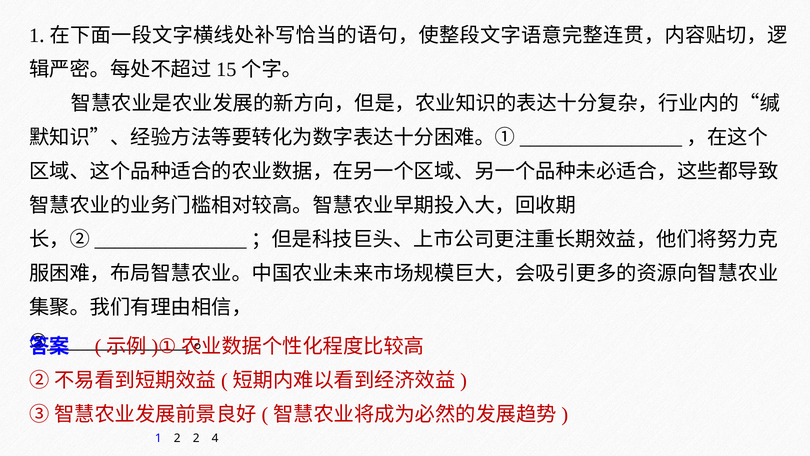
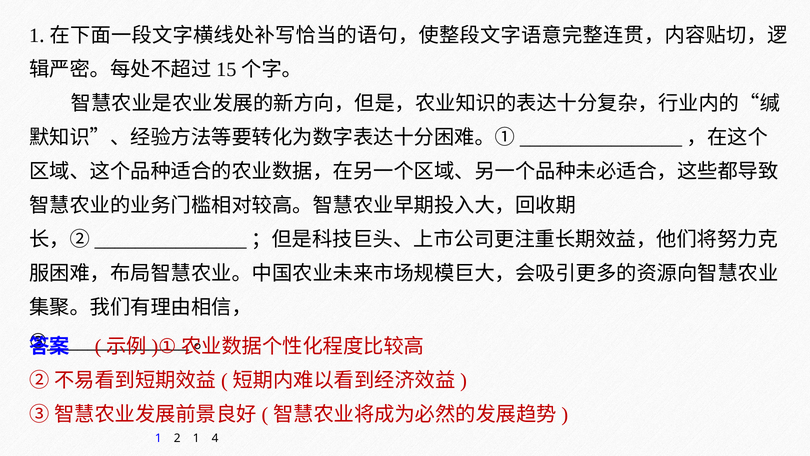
2 2: 2 -> 1
